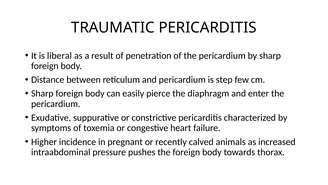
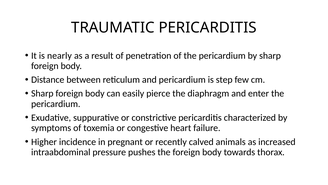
liberal: liberal -> nearly
